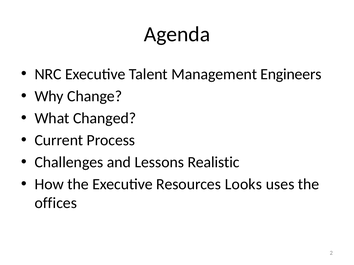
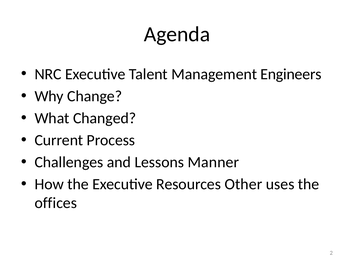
Realistic: Realistic -> Manner
Looks: Looks -> Other
